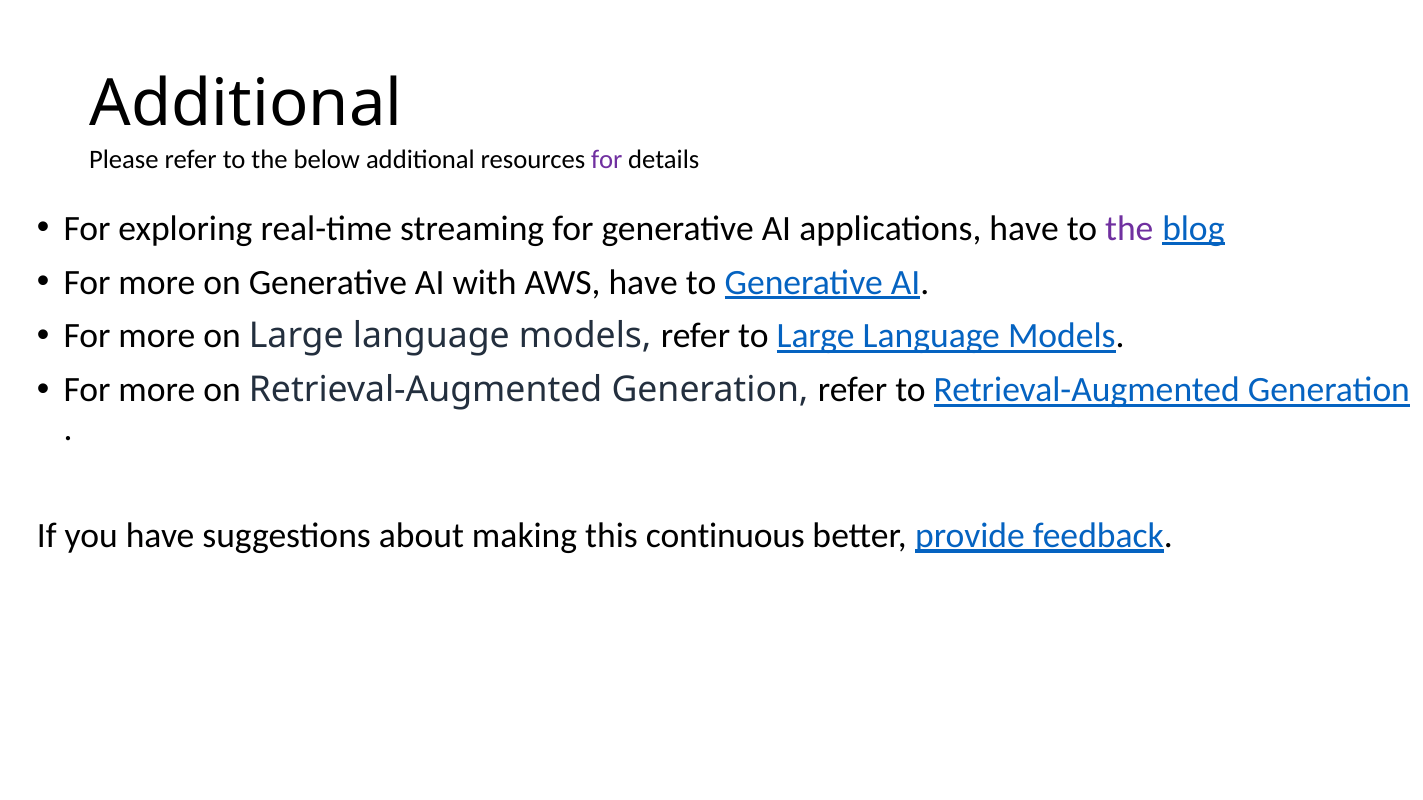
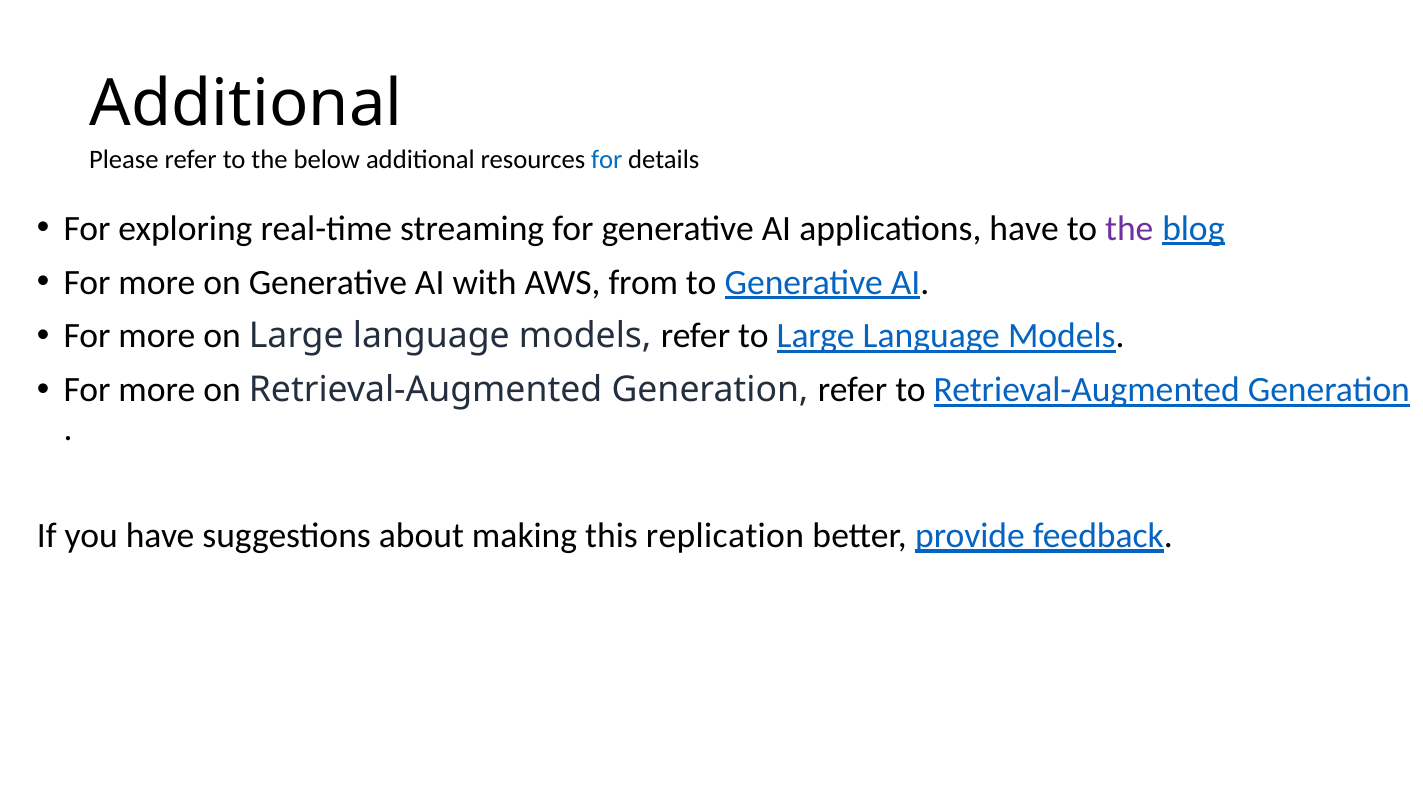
for at (607, 160) colour: purple -> blue
AWS have: have -> from
continuous: continuous -> replication
